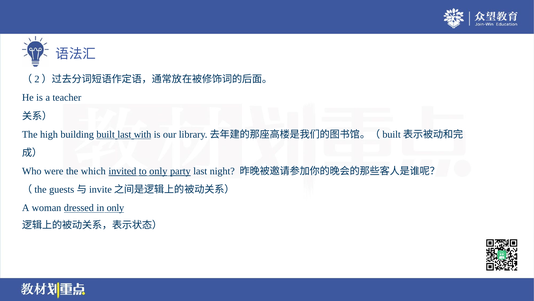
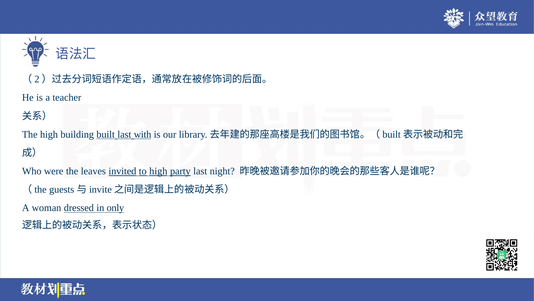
which: which -> leaves
to only: only -> high
